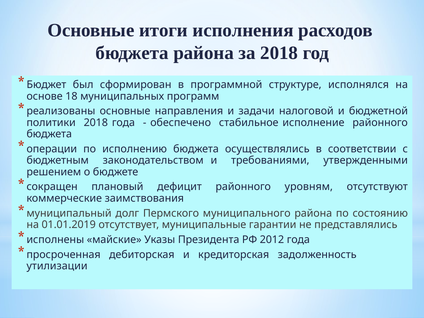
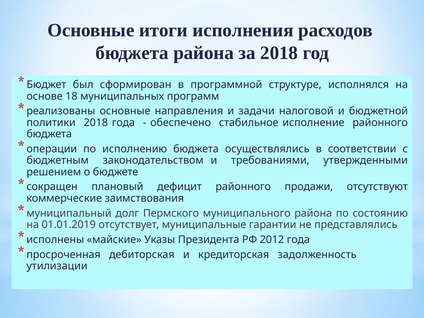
уровням: уровням -> продажи
